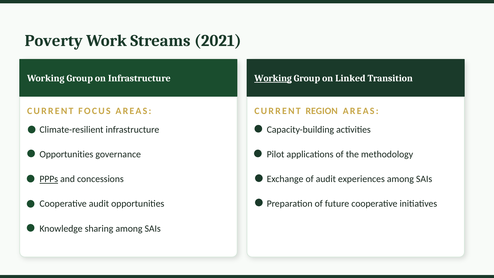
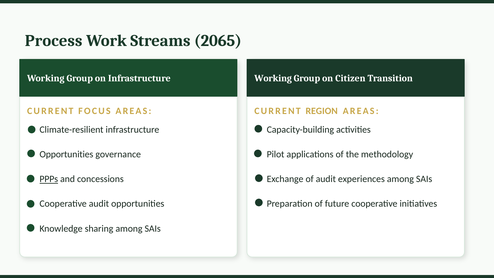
Poverty: Poverty -> Process
2021: 2021 -> 2065
Working at (273, 78) underline: present -> none
Linked: Linked -> Citizen
